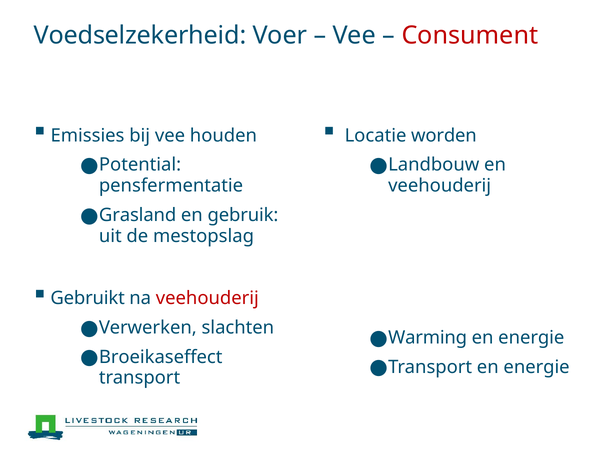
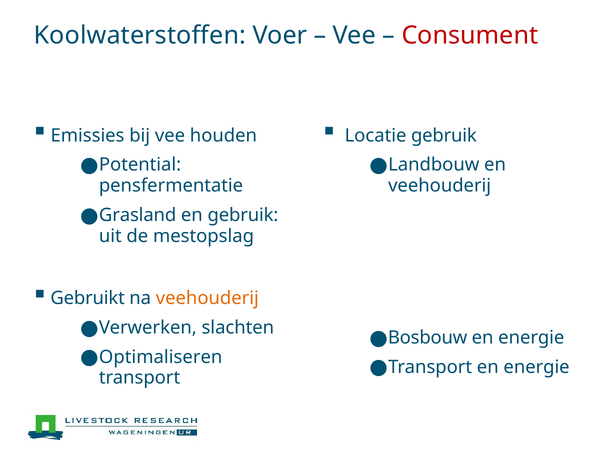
Voedselzekerheid: Voedselzekerheid -> Koolwaterstoffen
Locatie worden: worden -> gebruik
veehouderij at (207, 299) colour: red -> orange
Warming: Warming -> Bosbouw
Broeikaseffect: Broeikaseffect -> Optimaliseren
